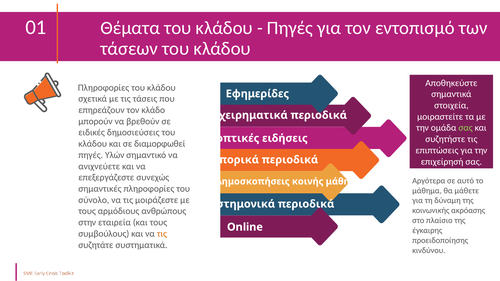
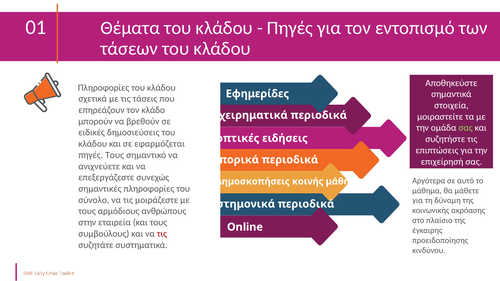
διαμορφωθεί: διαμορφωθεί -> εφαρμόζεται
πηγές Υλών: Υλών -> Τους
τις at (162, 234) colour: orange -> red
